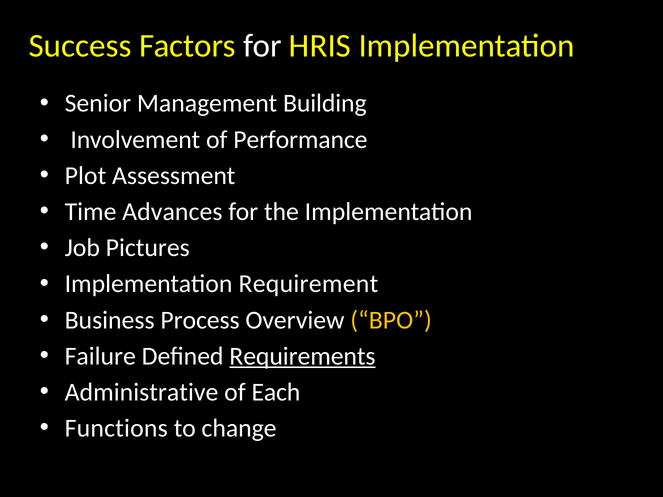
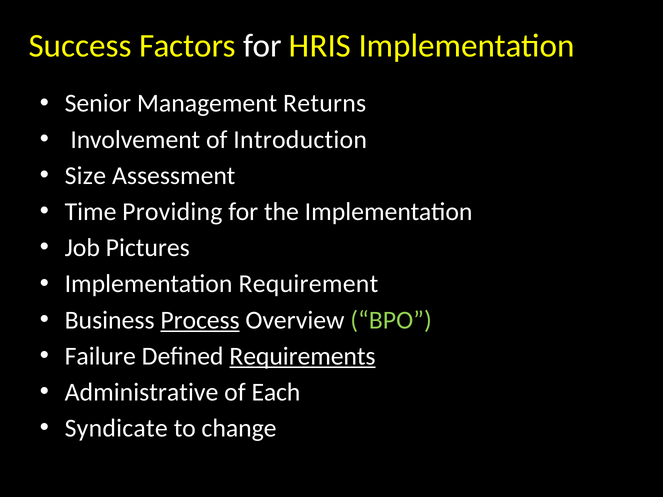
Building: Building -> Returns
Performance: Performance -> Introduction
Plot: Plot -> Size
Advances: Advances -> Providing
Process underline: none -> present
BPO colour: yellow -> light green
Functions: Functions -> Syndicate
